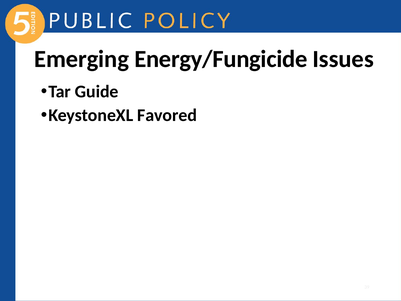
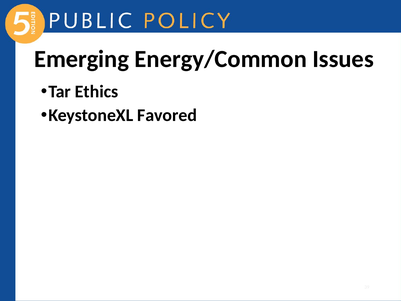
Energy/Fungicide: Energy/Fungicide -> Energy/Common
Guide: Guide -> Ethics
